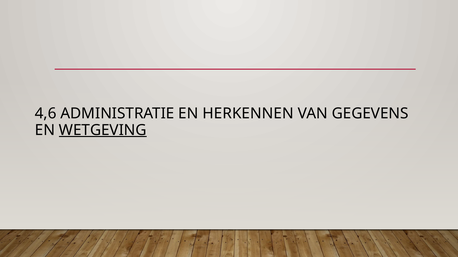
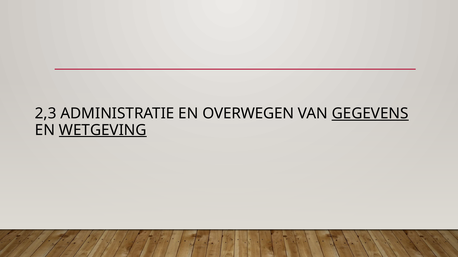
4,6: 4,6 -> 2,3
HERKENNEN: HERKENNEN -> OVERWEGEN
GEGEVENS underline: none -> present
